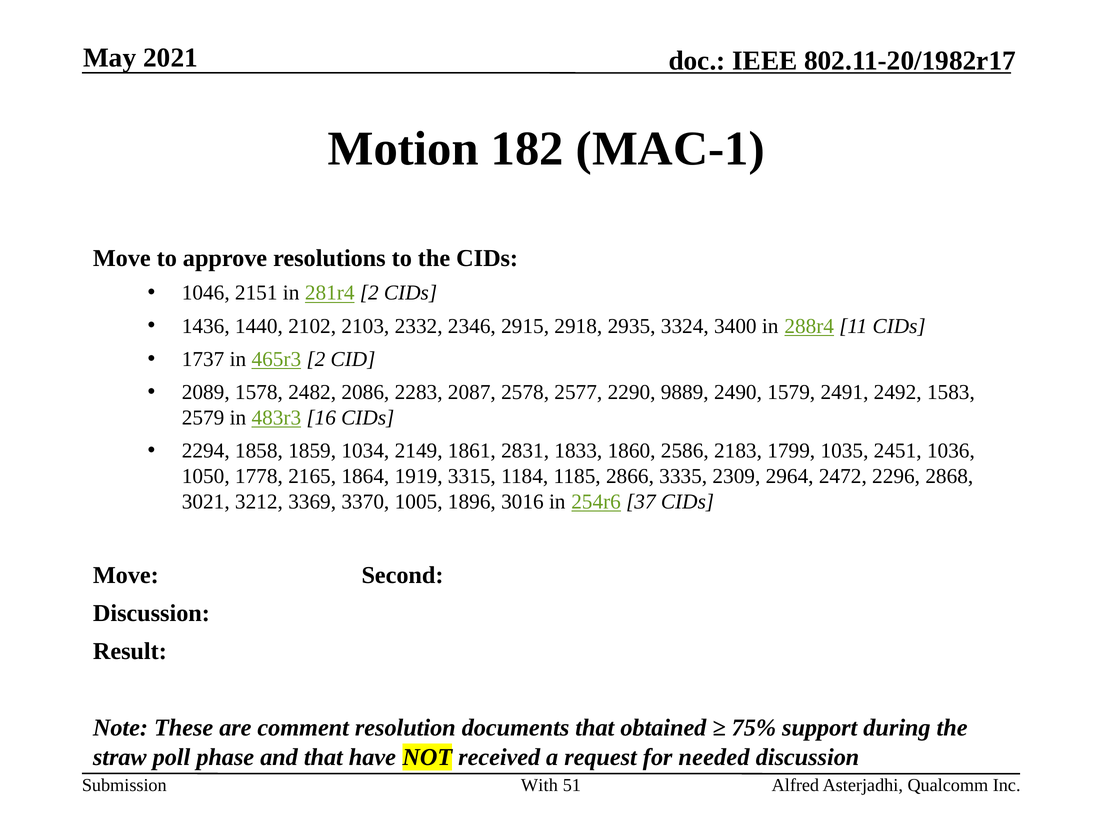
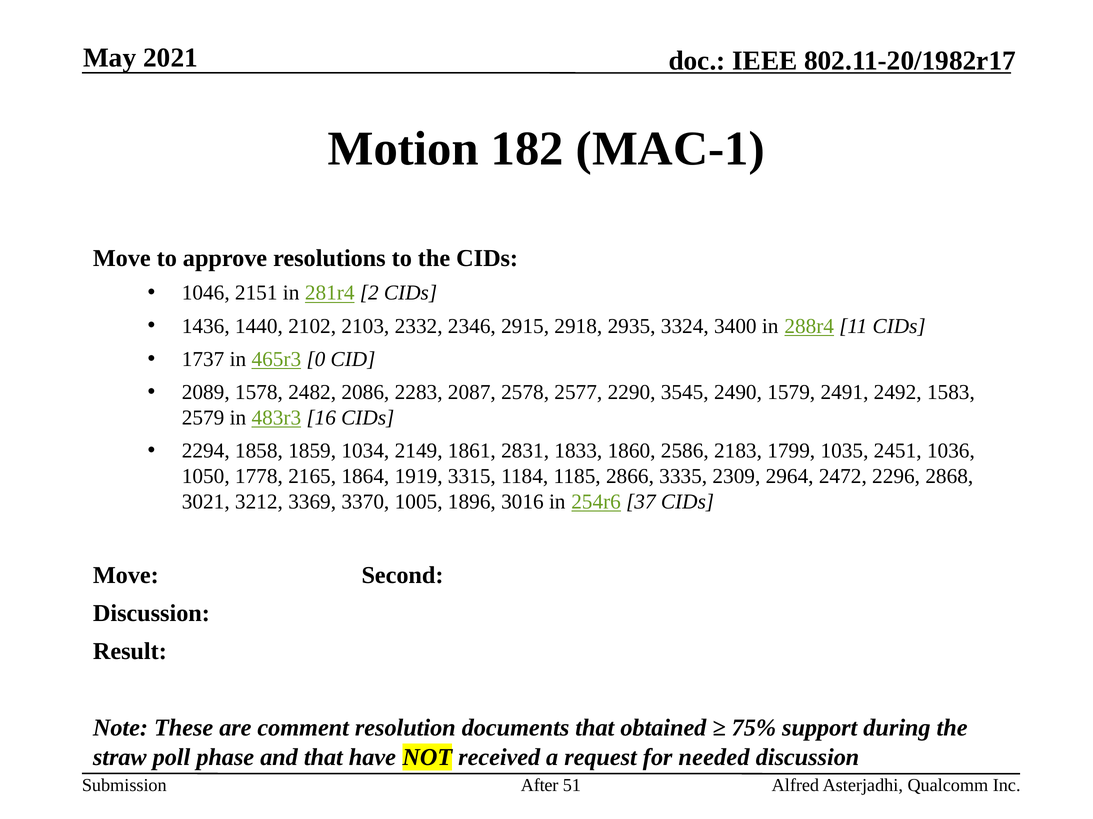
465r3 2: 2 -> 0
9889: 9889 -> 3545
With: With -> After
